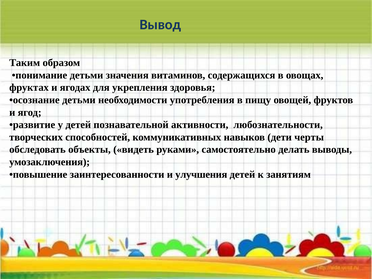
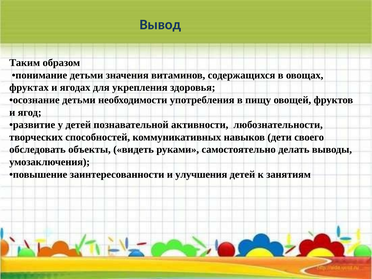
черты: черты -> своего
